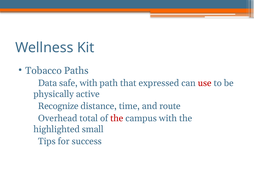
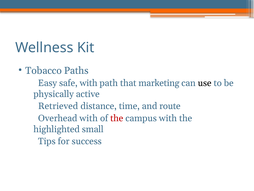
Data: Data -> Easy
expressed: expressed -> marketing
use colour: red -> black
Recognize: Recognize -> Retrieved
Overhead total: total -> with
